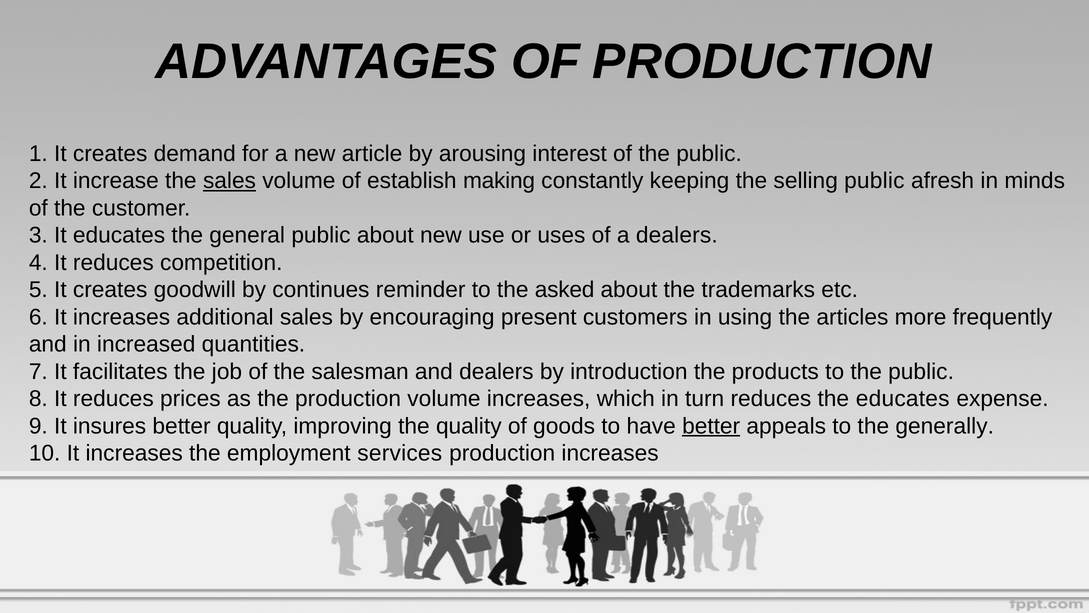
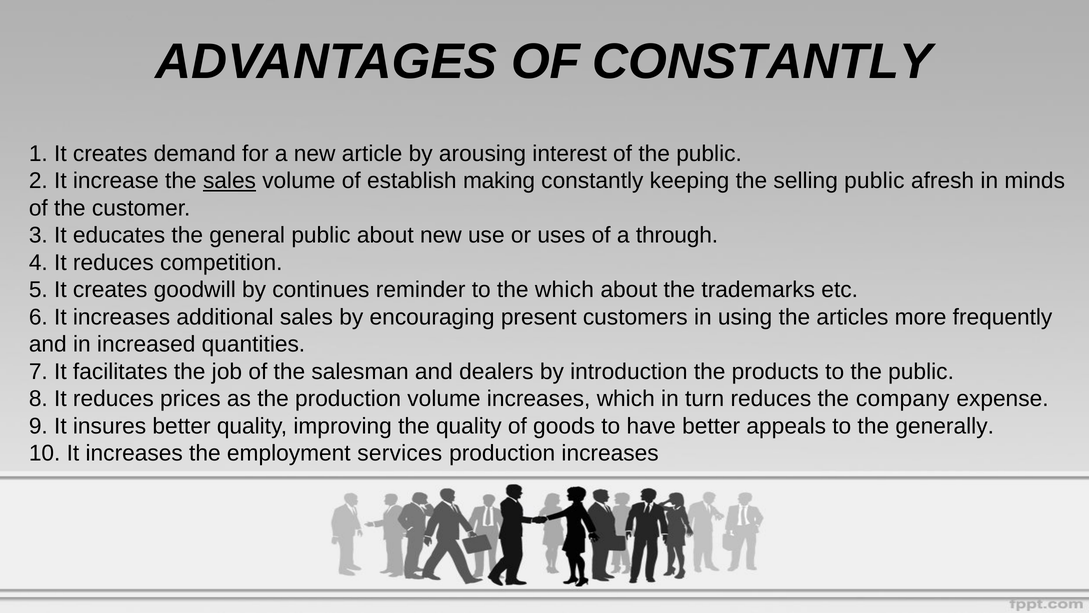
OF PRODUCTION: PRODUCTION -> CONSTANTLY
a dealers: dealers -> through
the asked: asked -> which
the educates: educates -> company
better at (711, 426) underline: present -> none
